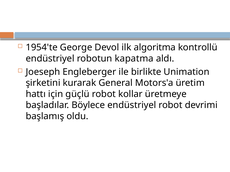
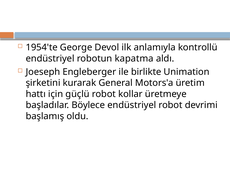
algoritma: algoritma -> anlamıyla
